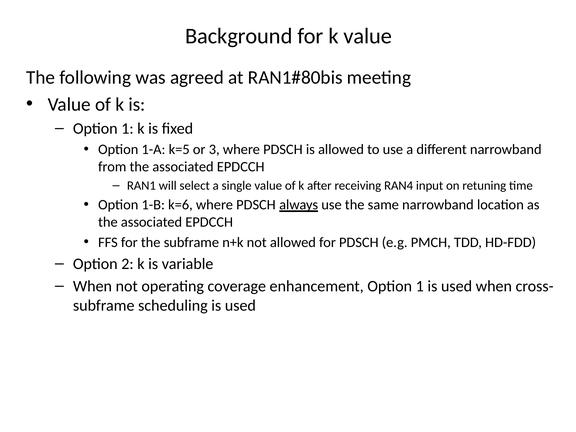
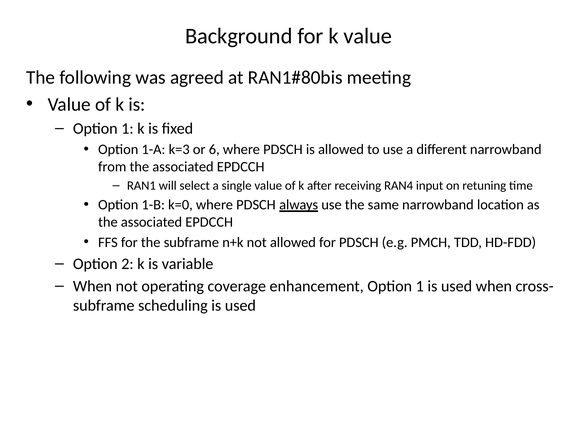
k=5: k=5 -> k=3
3: 3 -> 6
k=6: k=6 -> k=0
